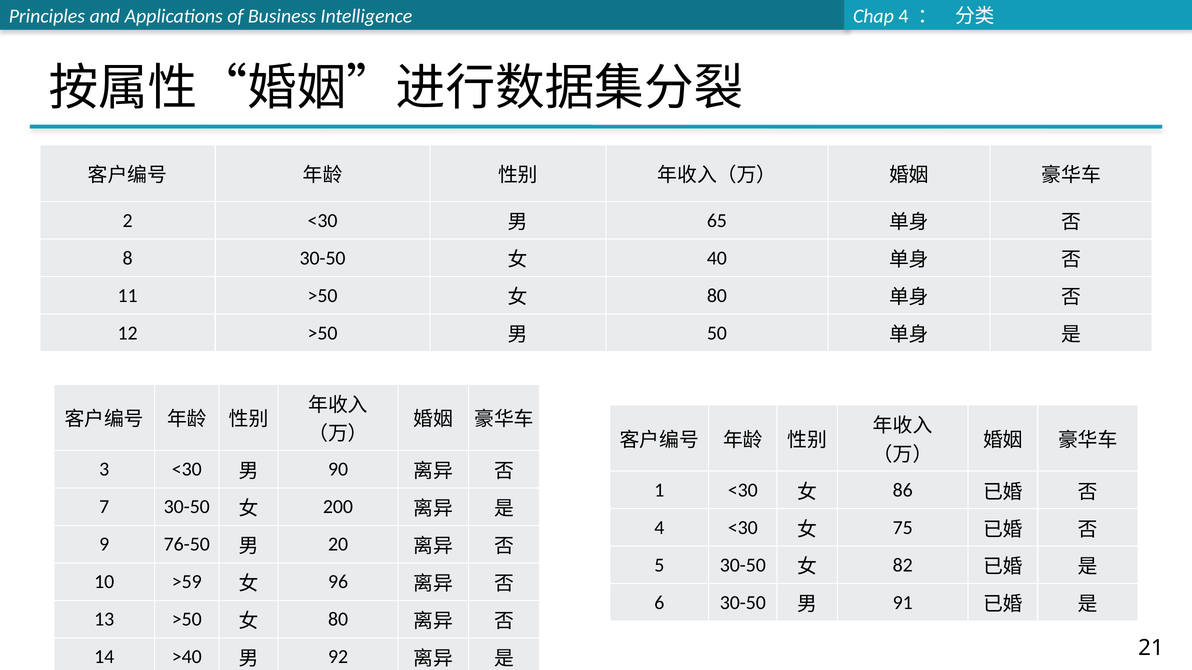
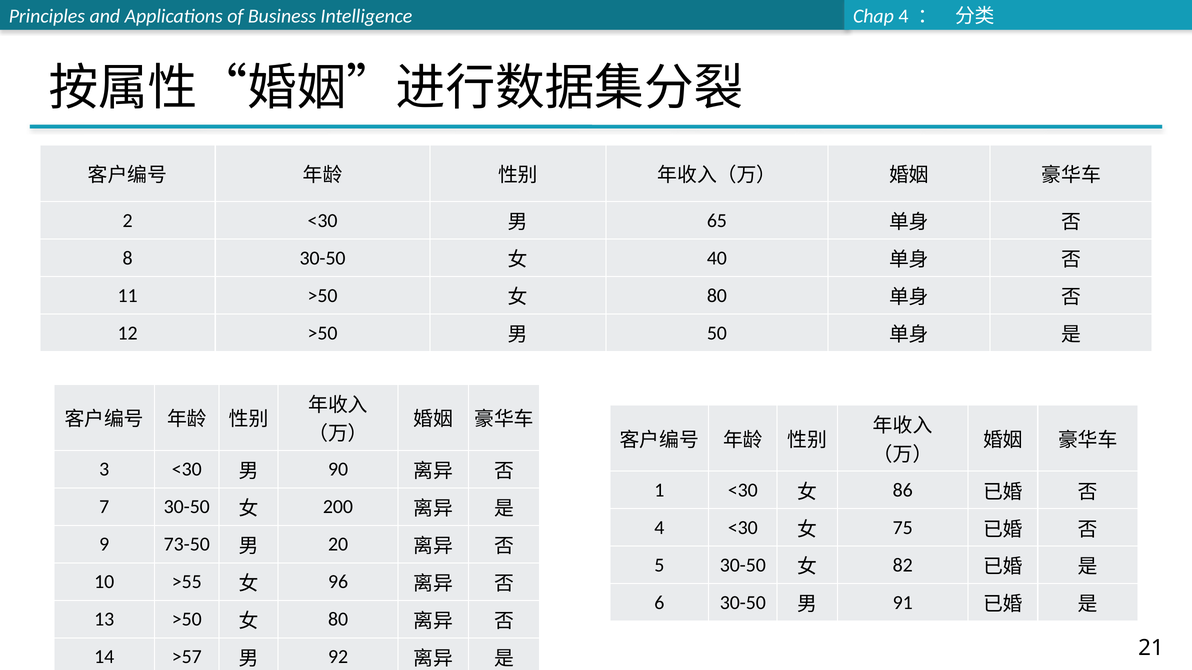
76-50: 76-50 -> 73-50
>59: >59 -> >55
>40: >40 -> >57
